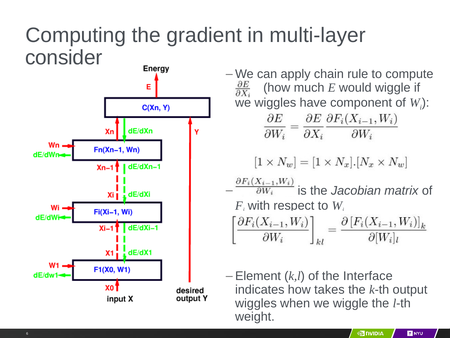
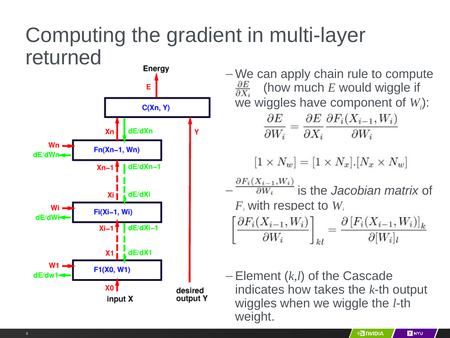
consider: consider -> returned
Interface: Interface -> Cascade
